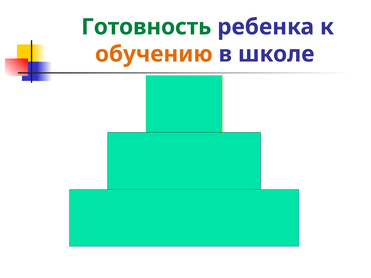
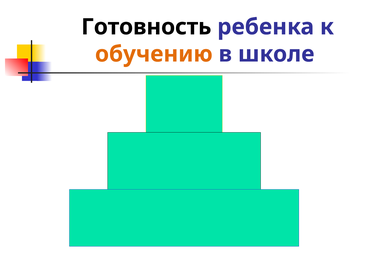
Готовность colour: green -> black
